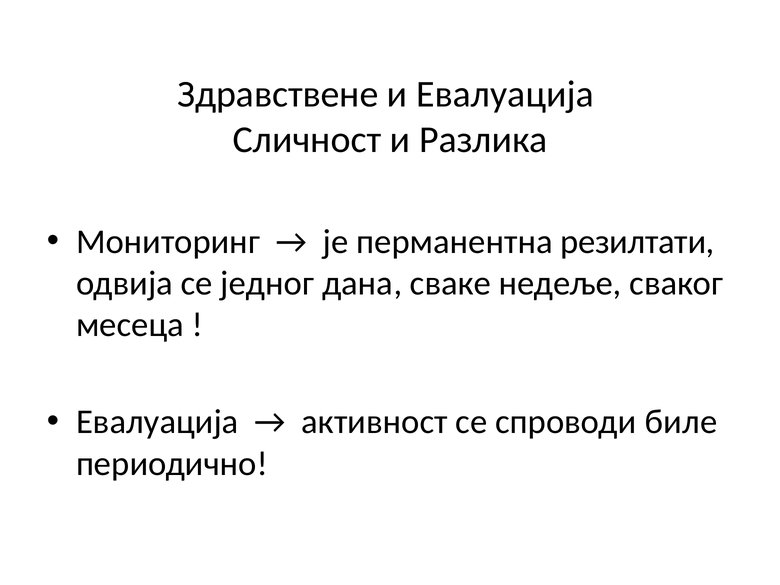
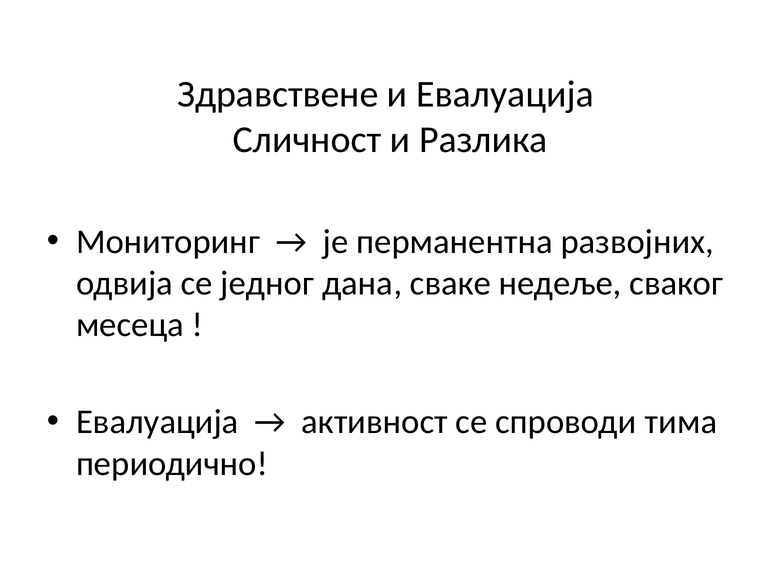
резилтати: резилтати -> развојних
биле: биле -> тима
